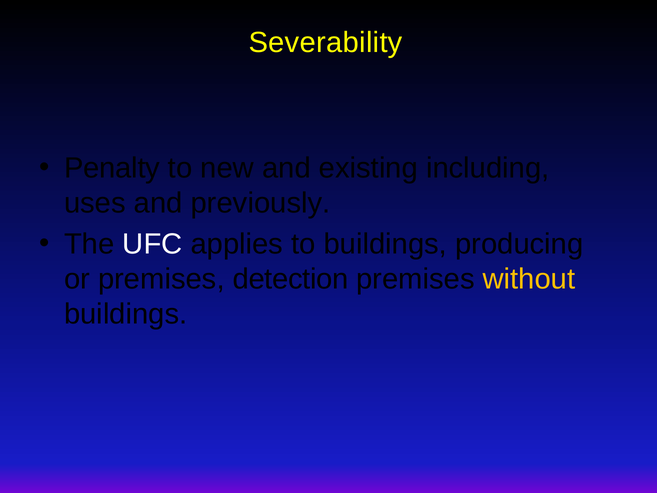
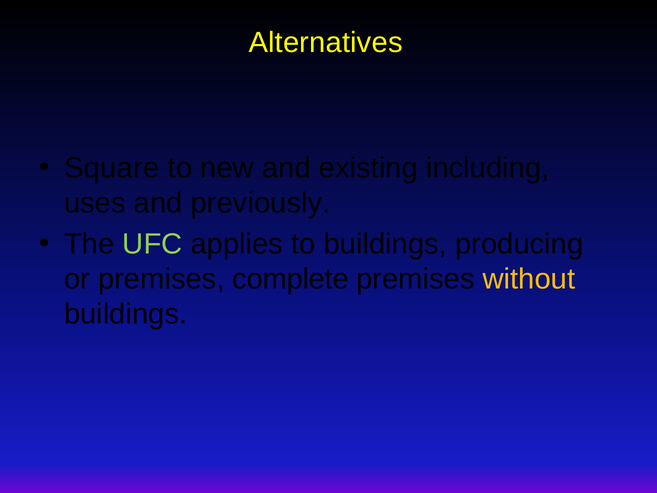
Severability: Severability -> Alternatives
Penalty: Penalty -> Square
UFC colour: white -> light green
detection: detection -> complete
